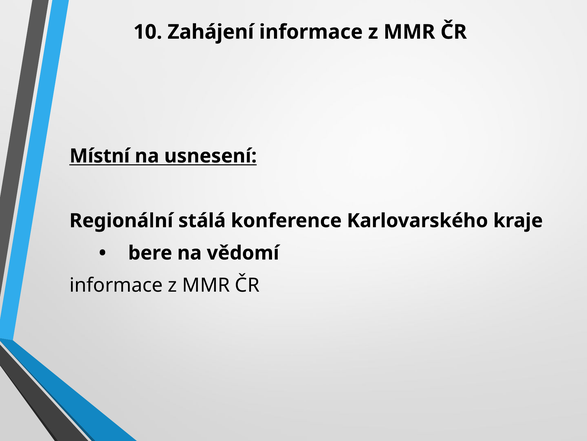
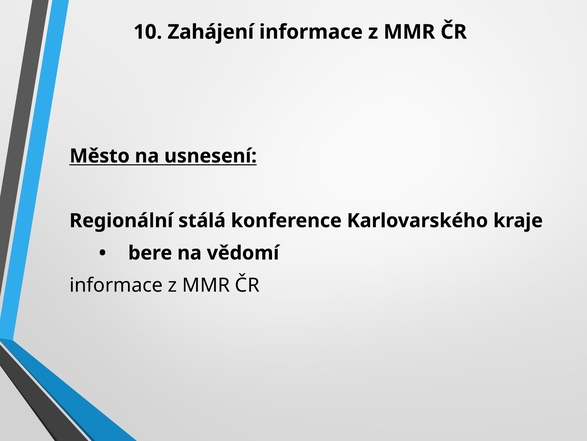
Místní: Místní -> Město
